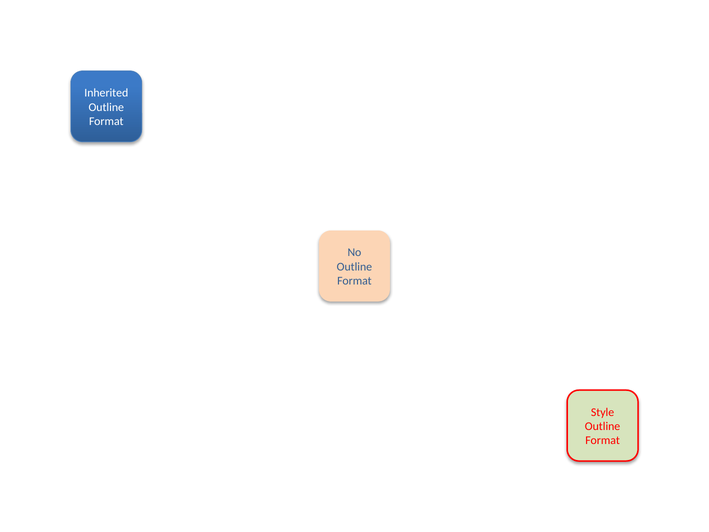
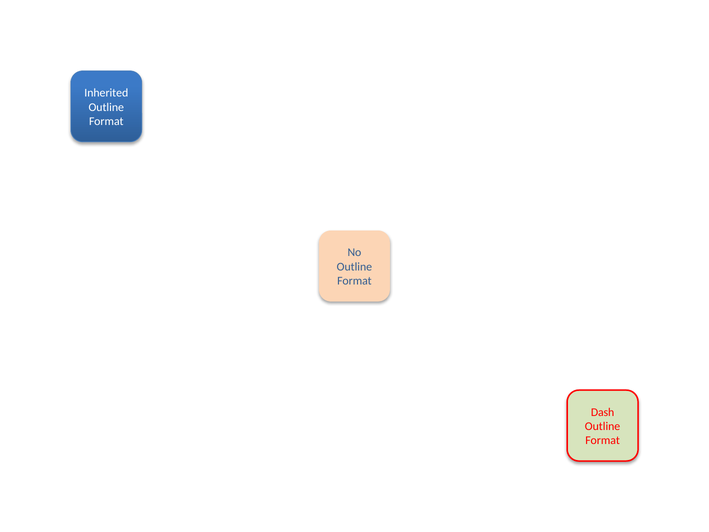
Style: Style -> Dash
